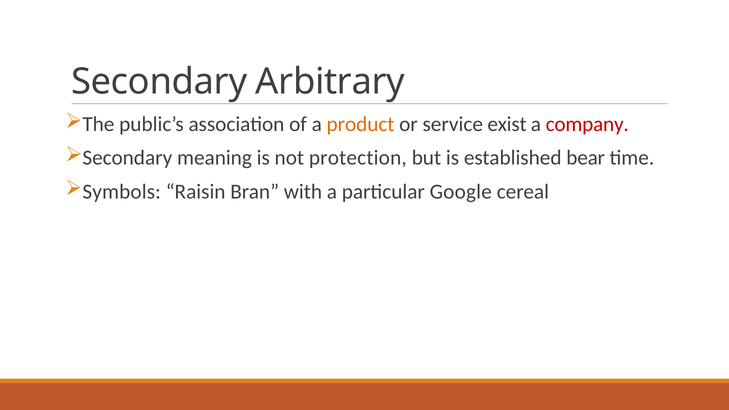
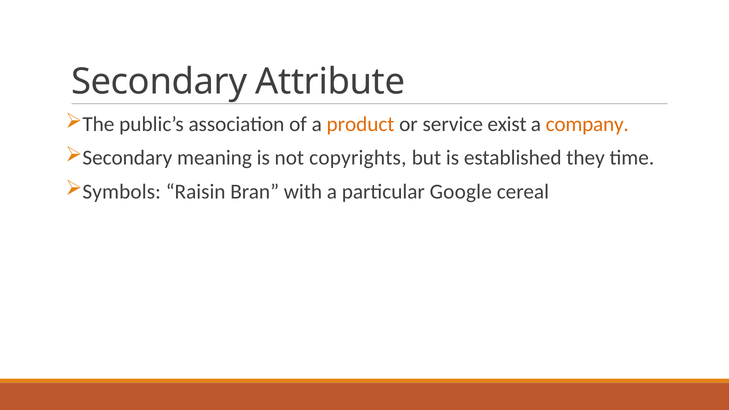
Arbitrary: Arbitrary -> Attribute
company colour: red -> orange
protection: protection -> copyrights
bear: bear -> they
